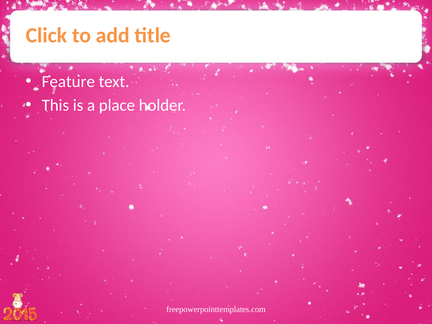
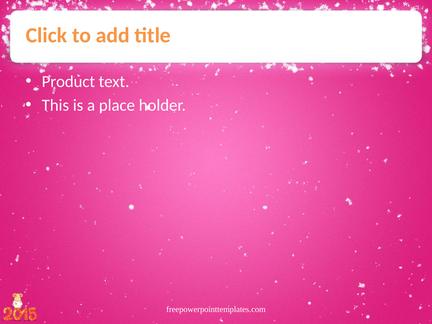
Feature: Feature -> Product
